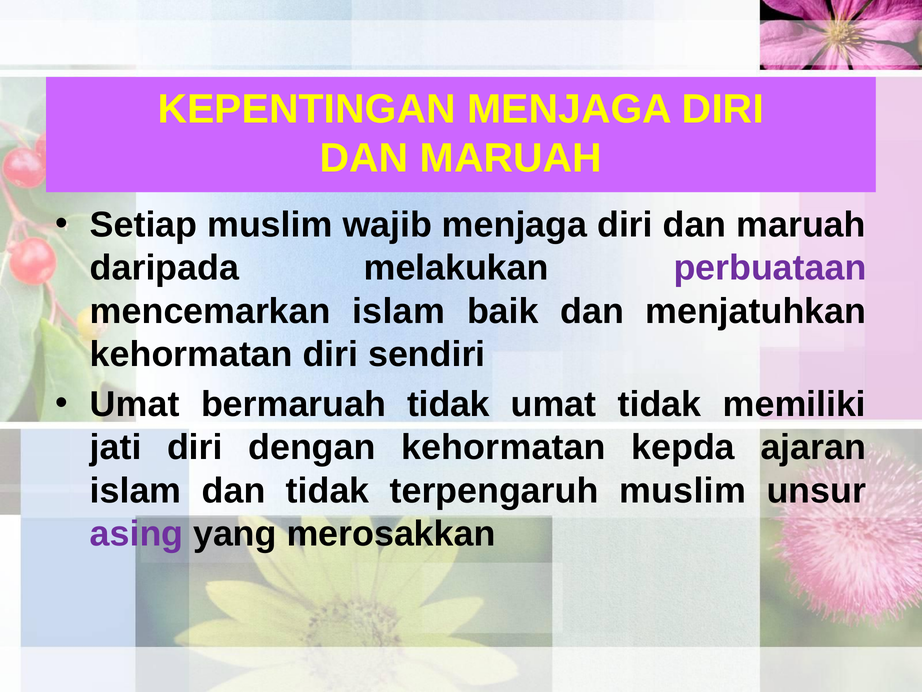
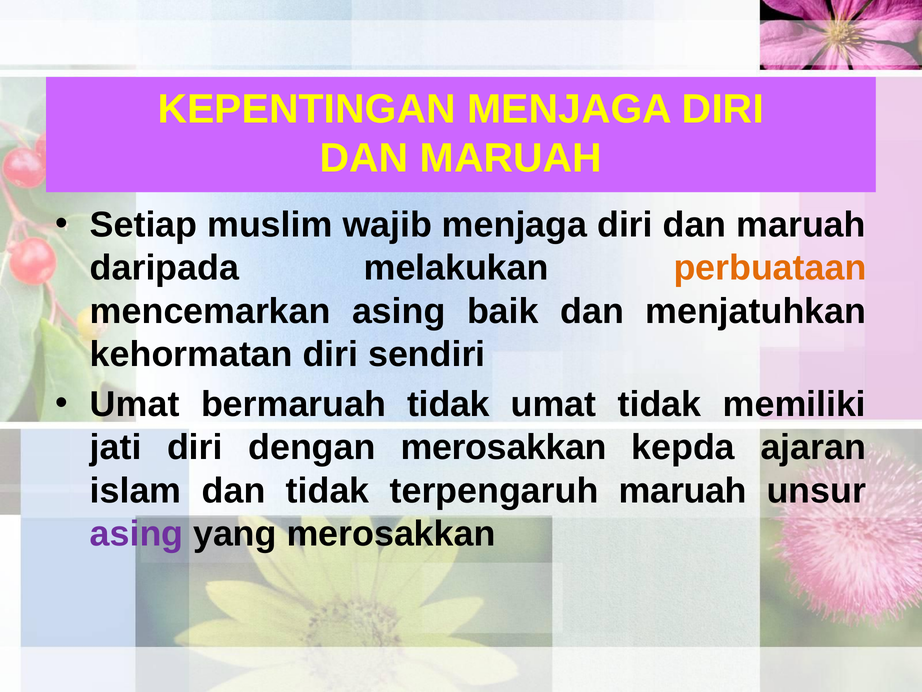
perbuataan colour: purple -> orange
mencemarkan islam: islam -> asing
dengan kehormatan: kehormatan -> merosakkan
terpengaruh muslim: muslim -> maruah
